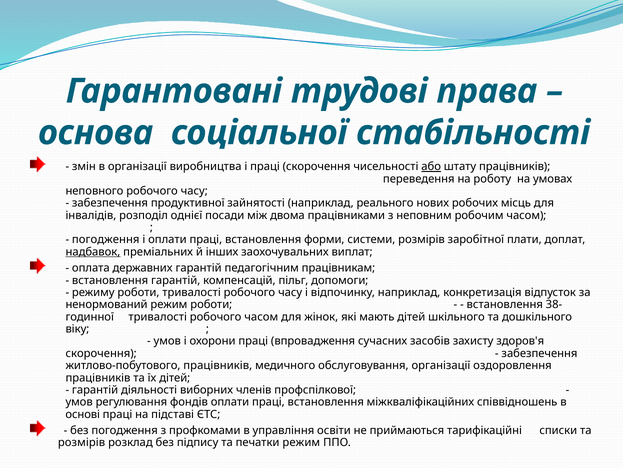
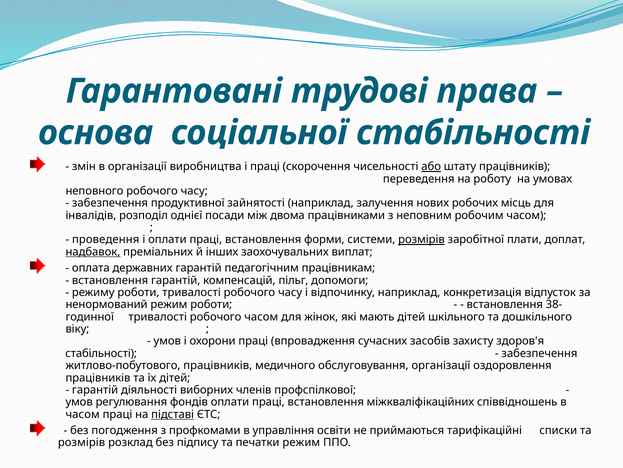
реального: реального -> залучення
погодження at (106, 239): погодження -> проведення
розмірів at (421, 239) underline: none -> present
скорочення at (101, 353): скорочення -> стабільності
основі at (83, 414): основі -> часом
підставі underline: none -> present
